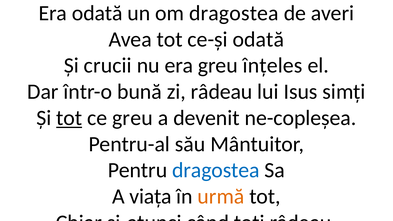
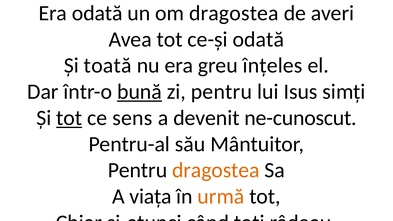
crucii: crucii -> toată
bună underline: none -> present
zi râdeau: râdeau -> pentru
ce greu: greu -> sens
ne-copleșea: ne-copleșea -> ne-cunoscut
dragostea at (216, 170) colour: blue -> orange
